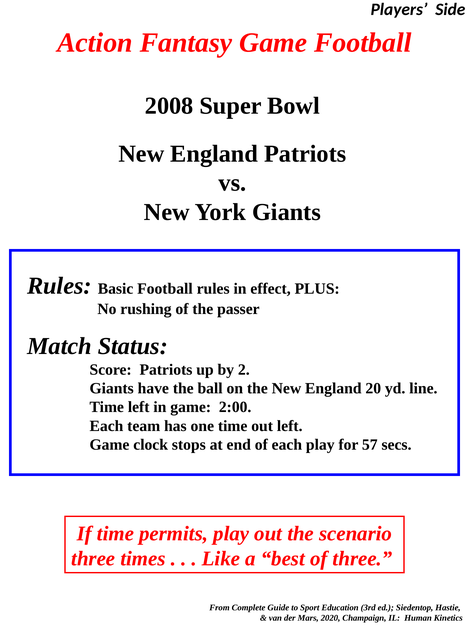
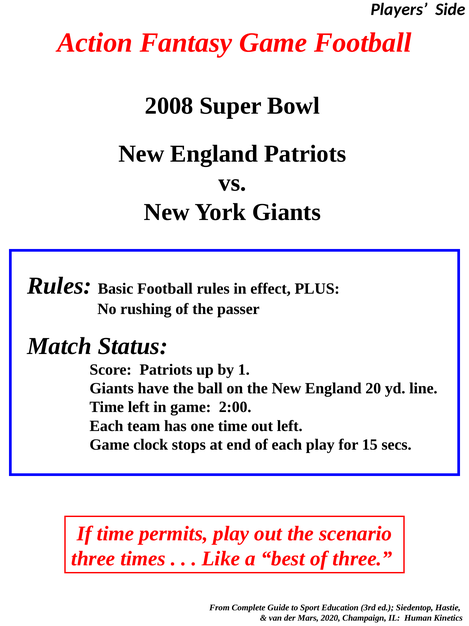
2: 2 -> 1
57: 57 -> 15
